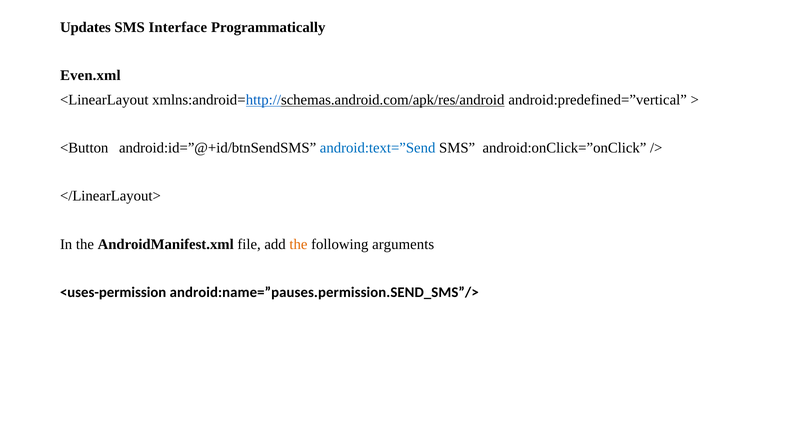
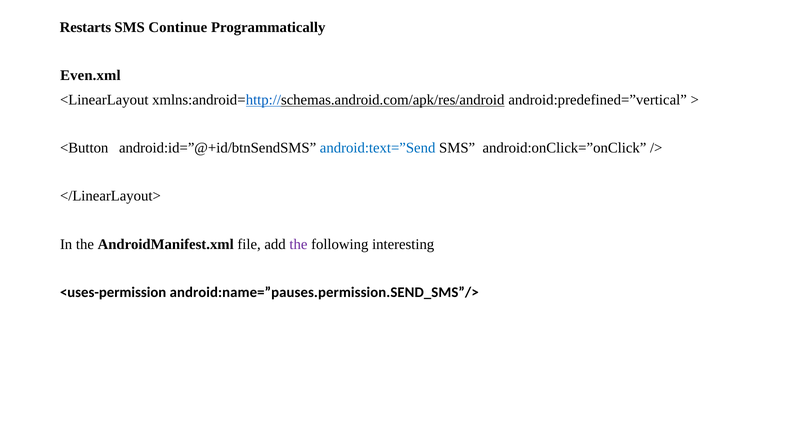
Updates: Updates -> Restarts
Interface: Interface -> Continue
the at (298, 245) colour: orange -> purple
arguments: arguments -> interesting
